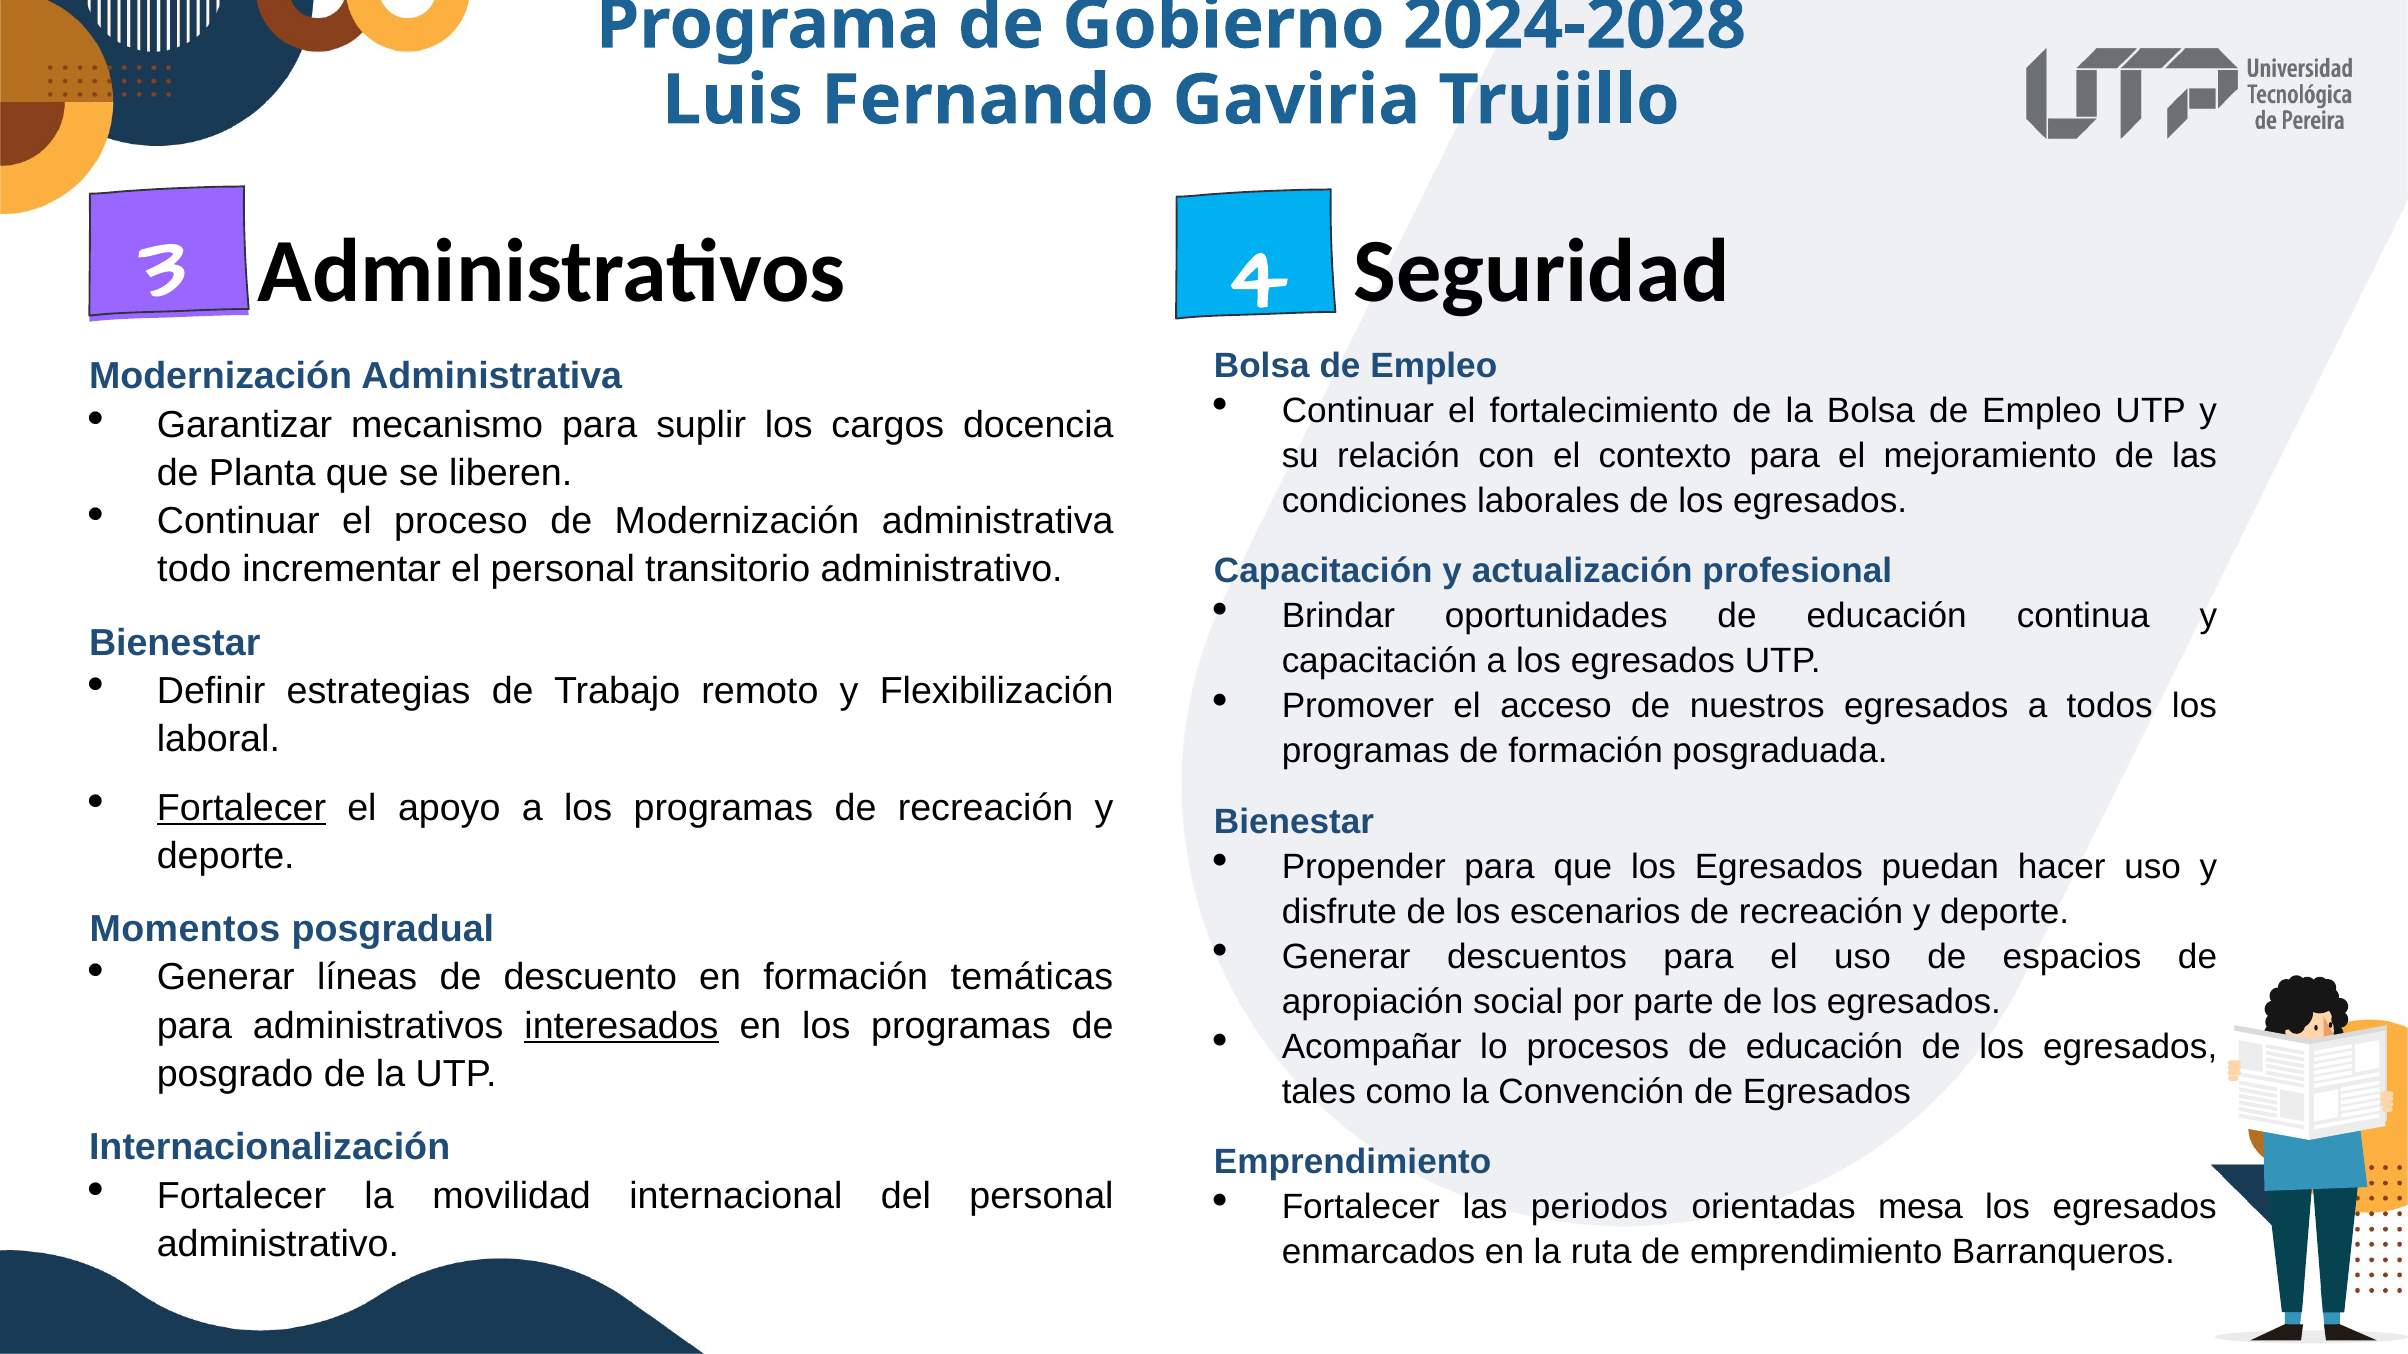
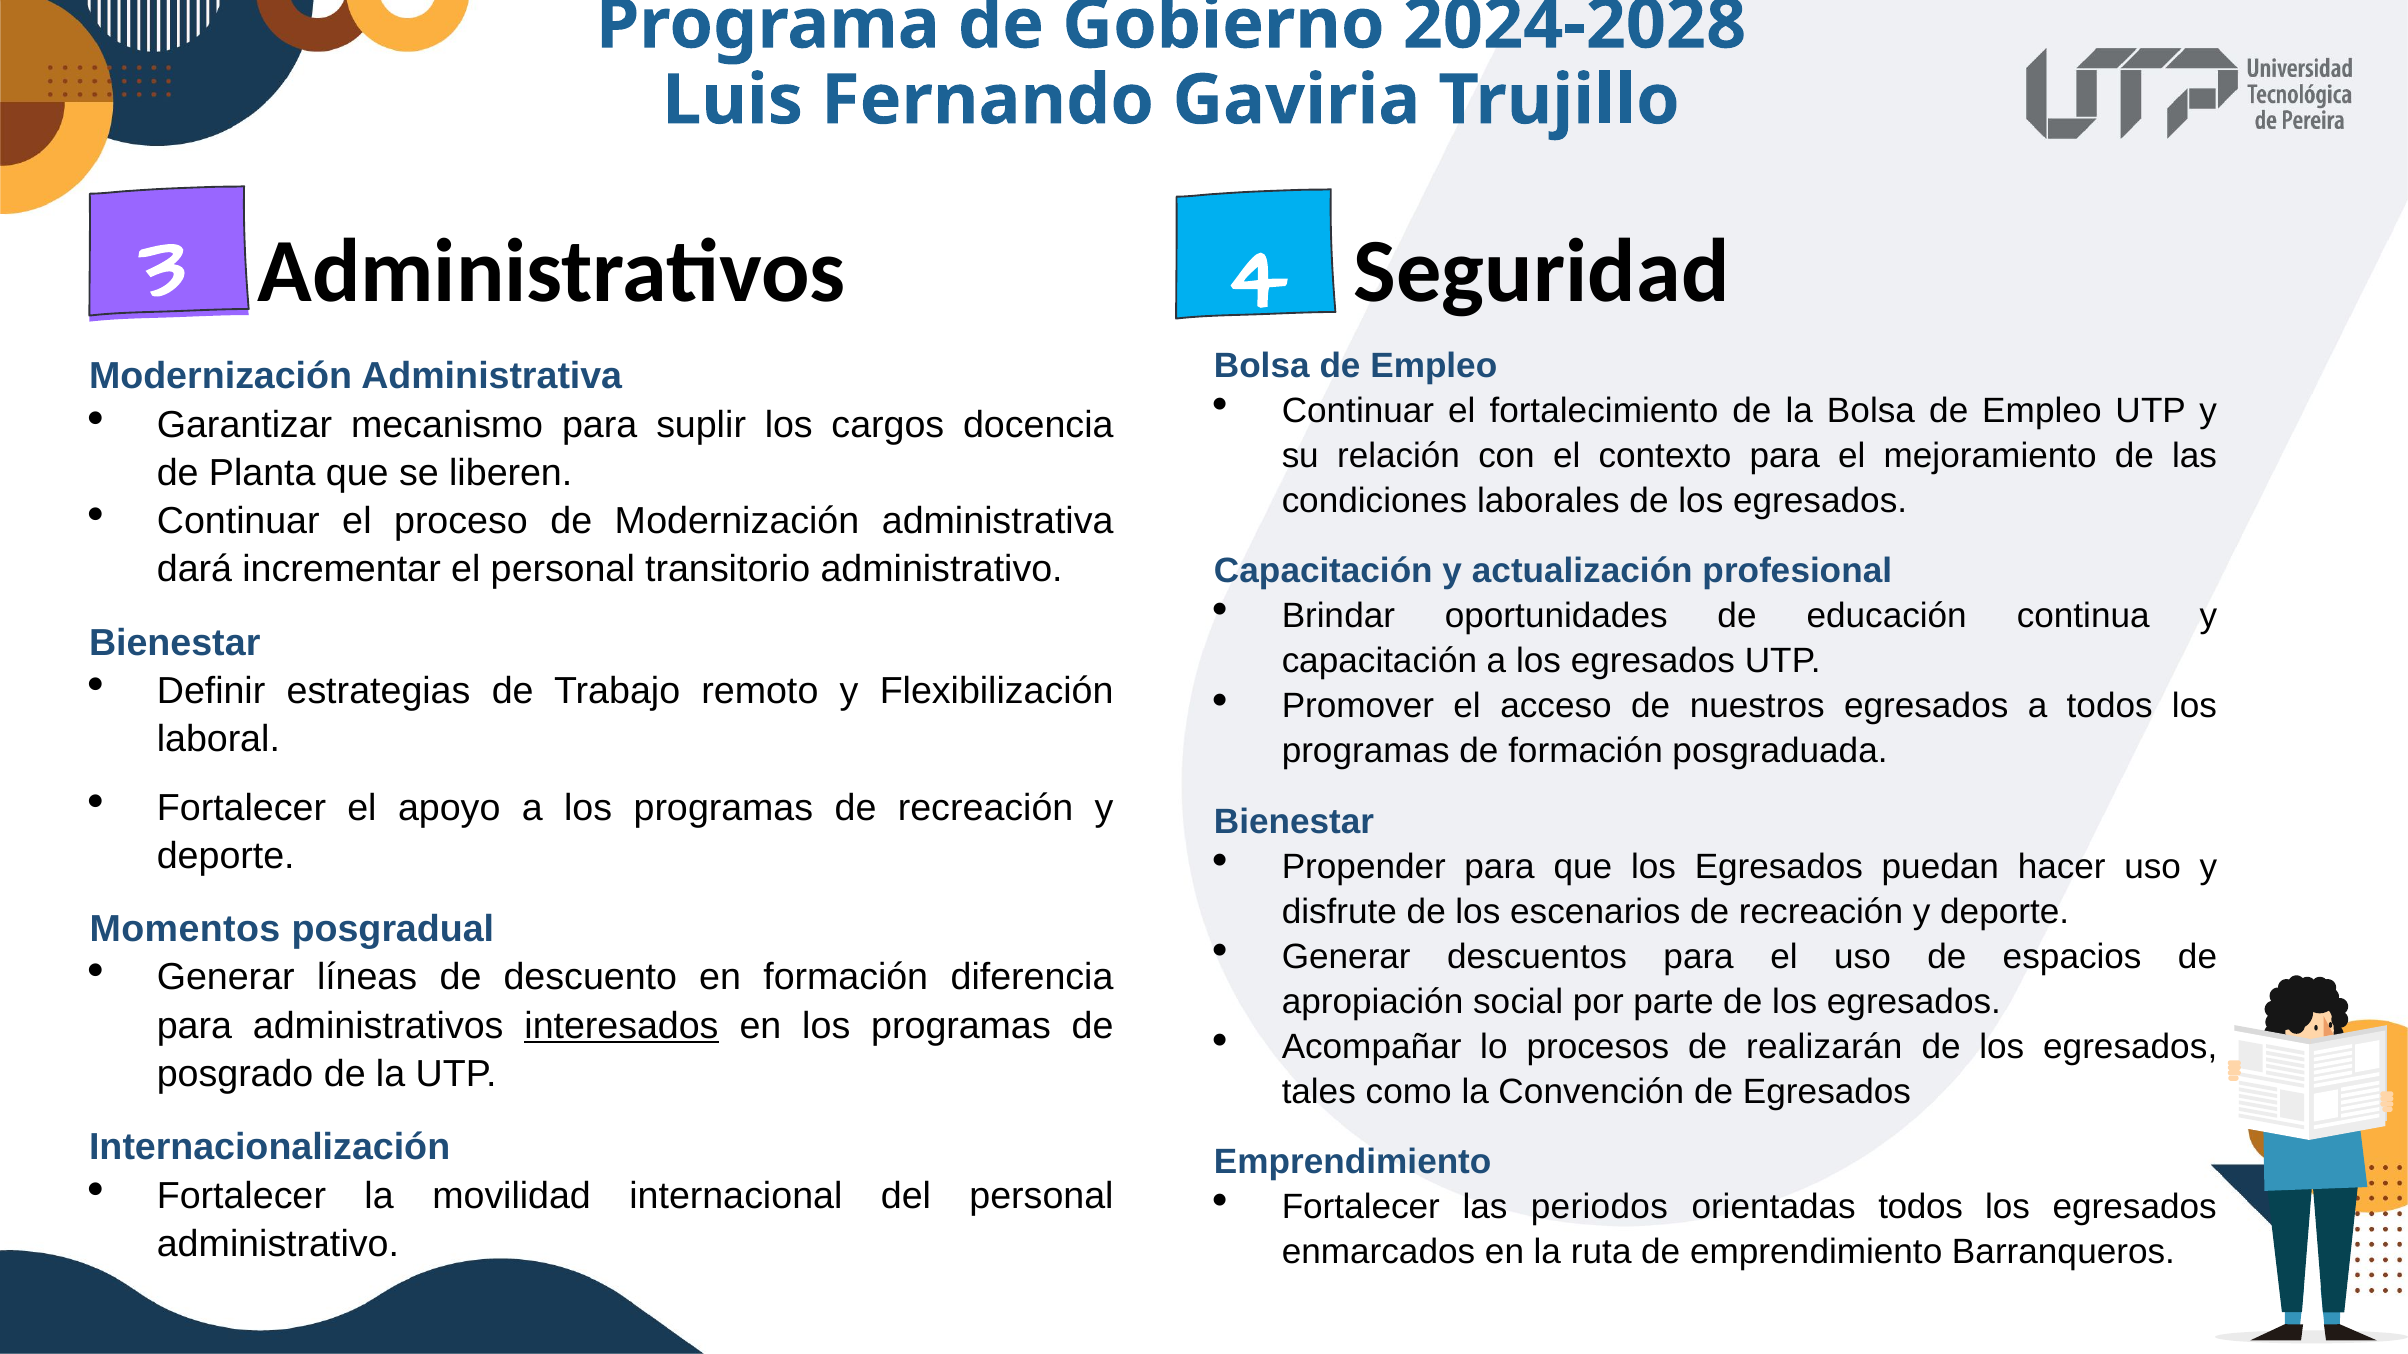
todo: todo -> dará
Fortalecer at (241, 808) underline: present -> none
temáticas: temáticas -> diferencia
procesos de educación: educación -> realizarán
orientadas mesa: mesa -> todos
